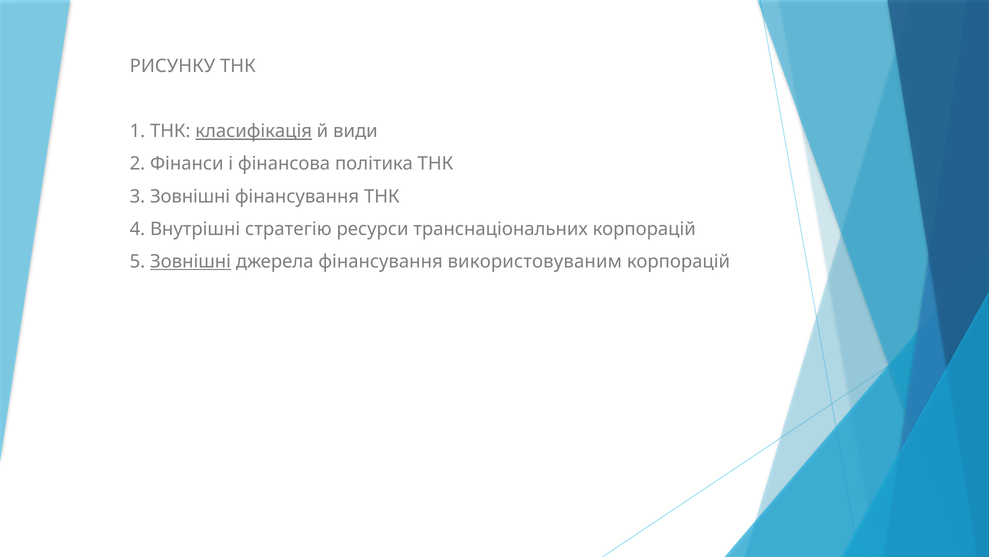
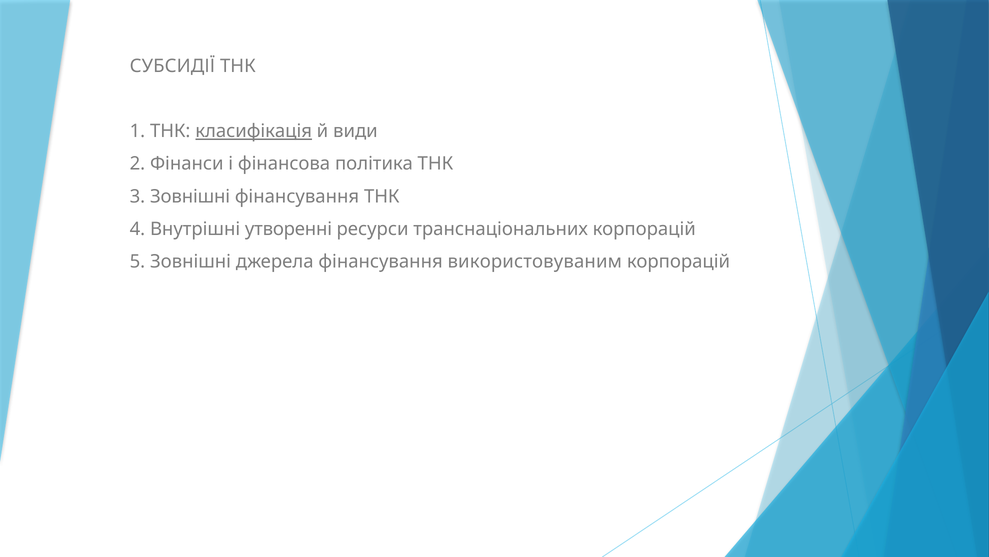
РИСУНКУ: РИСУНКУ -> СУБСИДІЇ
стратегію: стратегію -> утворенні
Зовнішні at (191, 261) underline: present -> none
